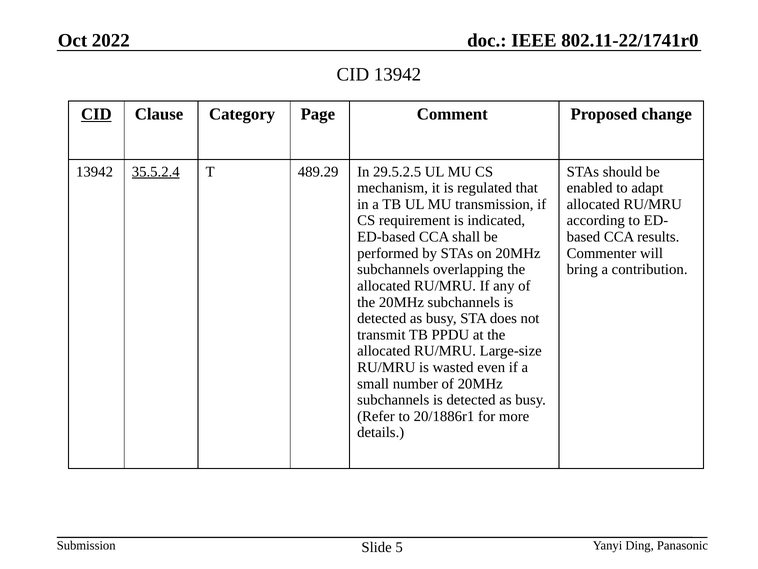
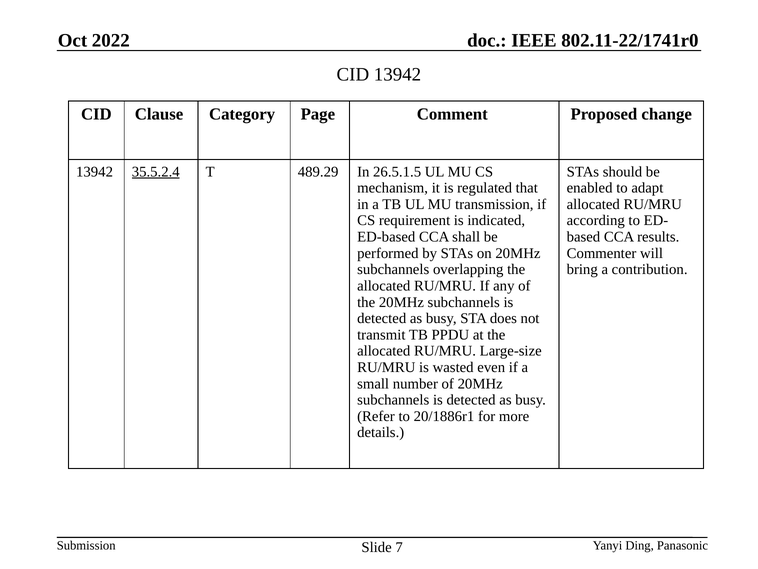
CID at (96, 114) underline: present -> none
29.5.2.5: 29.5.2.5 -> 26.5.1.5
5: 5 -> 7
